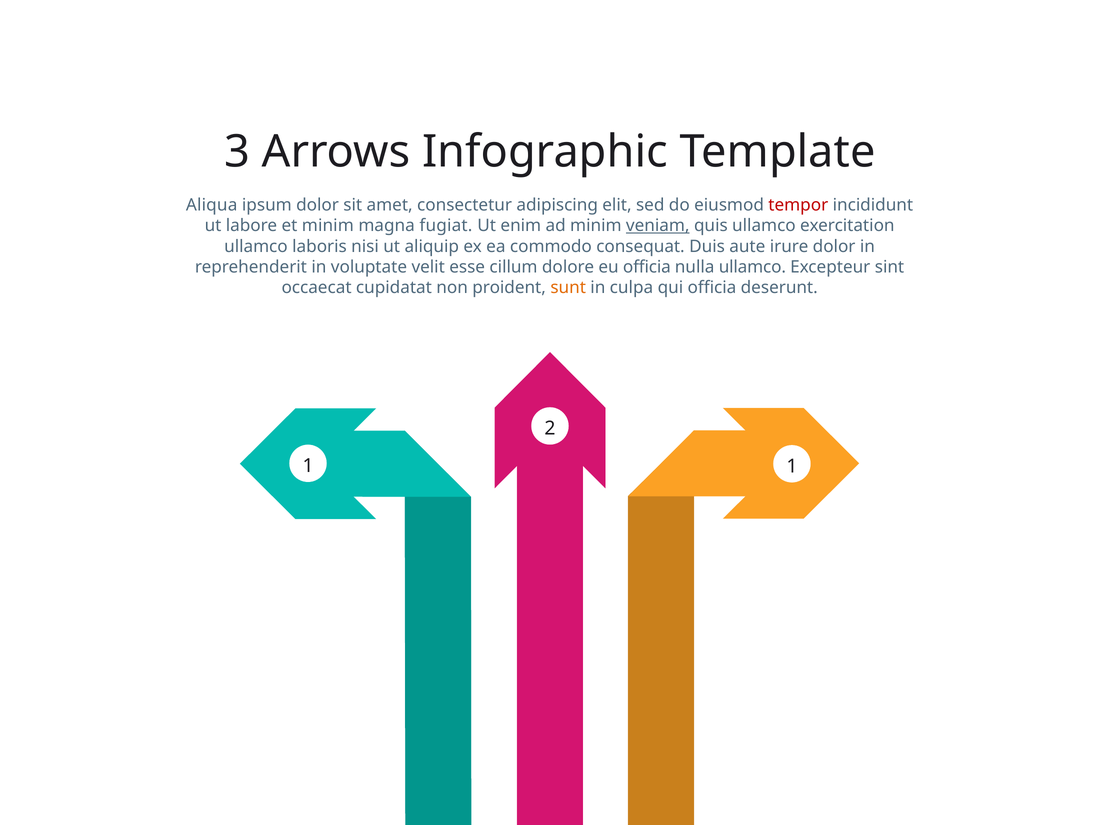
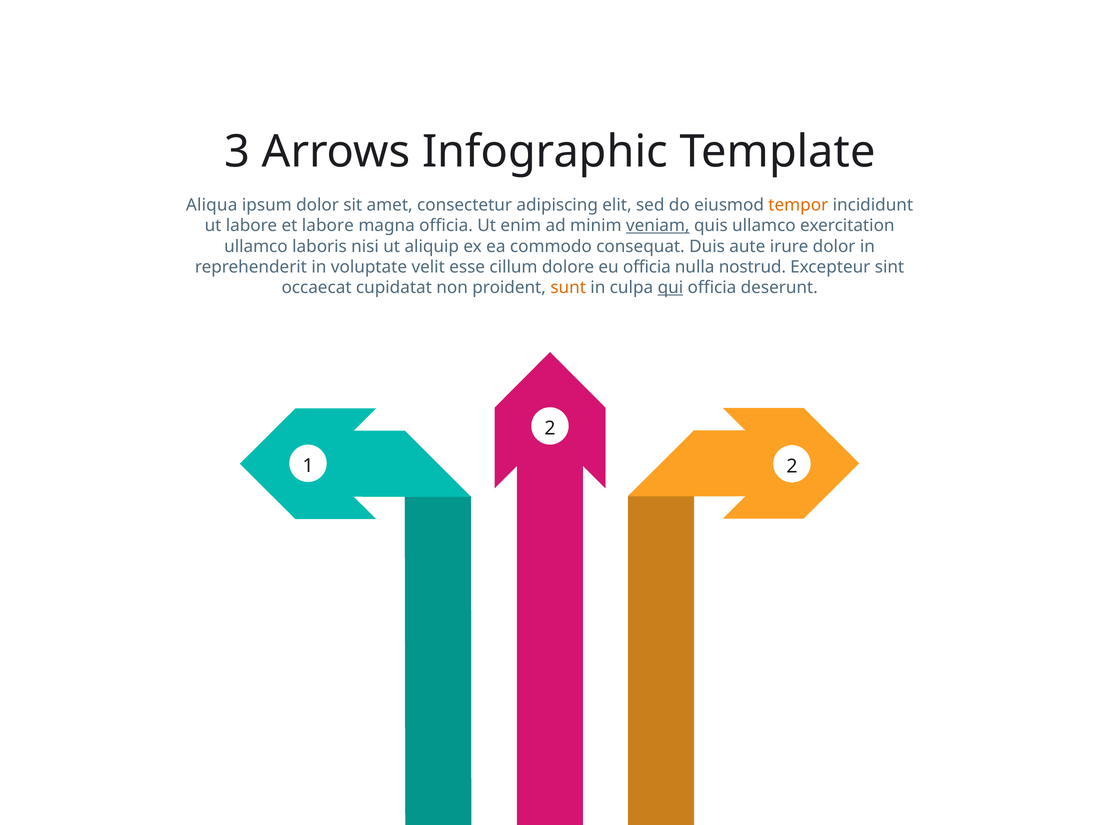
tempor colour: red -> orange
et minim: minim -> labore
magna fugiat: fugiat -> officia
nulla ullamco: ullamco -> nostrud
qui underline: none -> present
1 1: 1 -> 2
